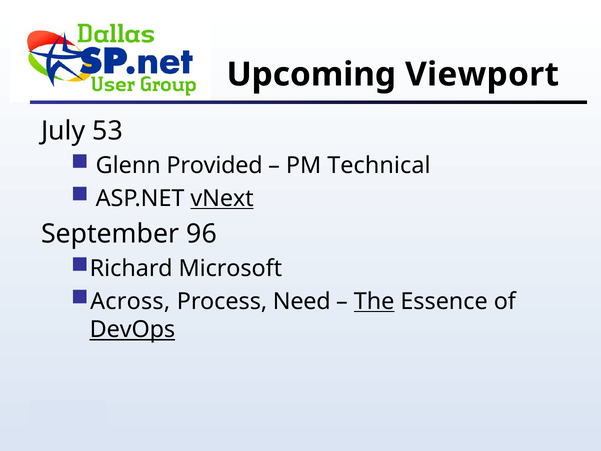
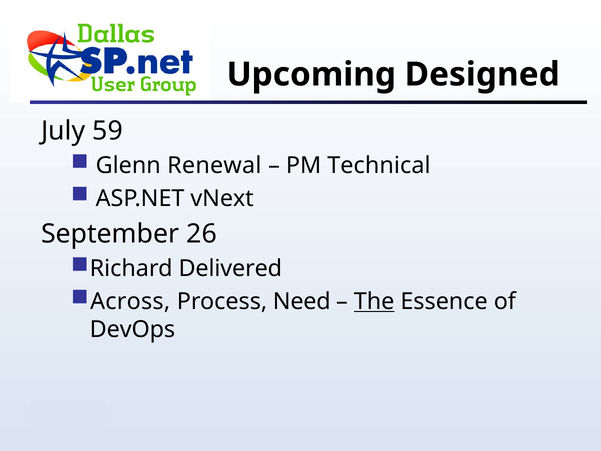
Viewport: Viewport -> Designed
53: 53 -> 59
Provided: Provided -> Renewal
vNext underline: present -> none
96: 96 -> 26
Microsoft: Microsoft -> Delivered
DevOps underline: present -> none
